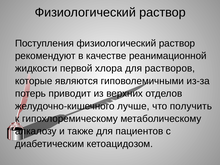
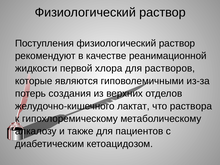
приводит: приводит -> создания
лучше: лучше -> лактат
получить: получить -> раствора
